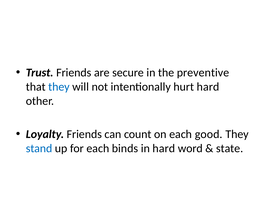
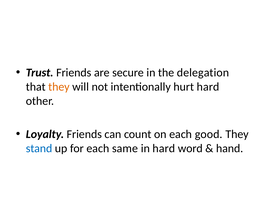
preventive: preventive -> delegation
they at (59, 87) colour: blue -> orange
binds: binds -> same
state: state -> hand
